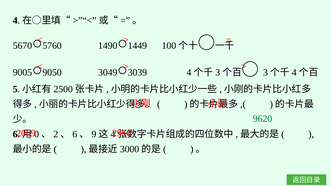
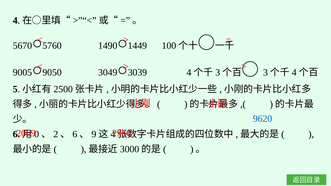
9620 colour: green -> blue
